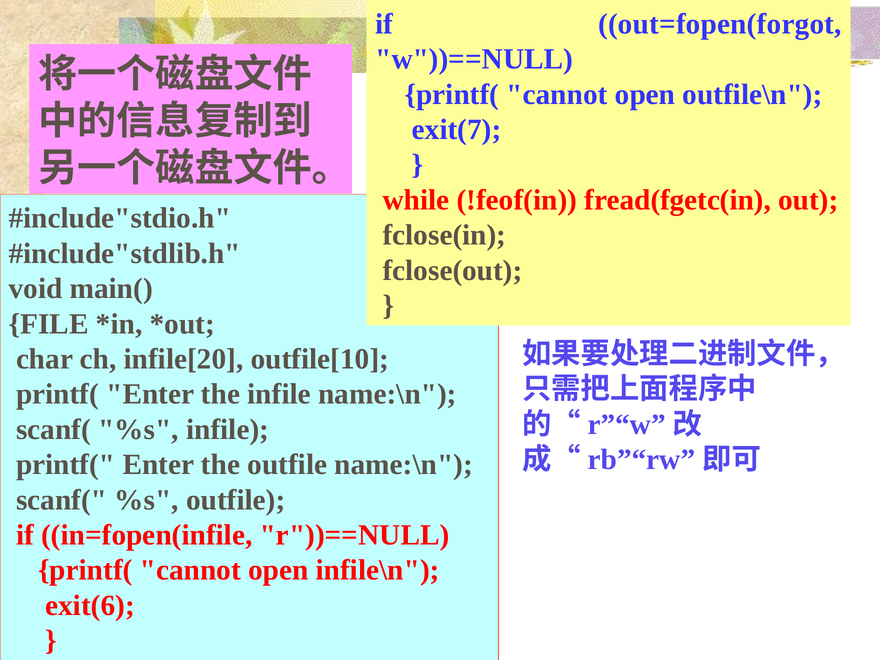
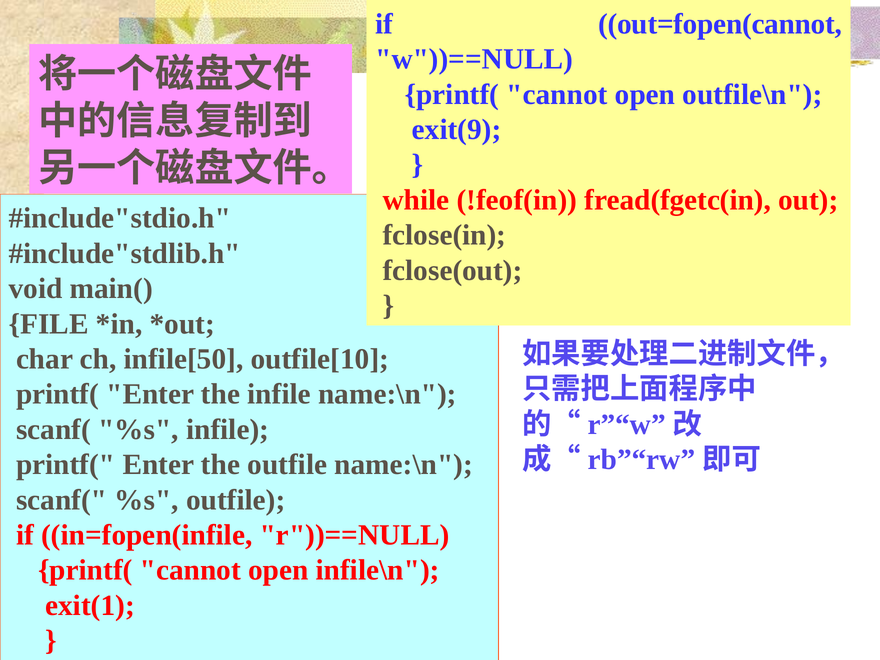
out=fopen(forgot: out=fopen(forgot -> out=fopen(cannot
exit(7: exit(7 -> exit(9
infile[20: infile[20 -> infile[50
exit(6: exit(6 -> exit(1
